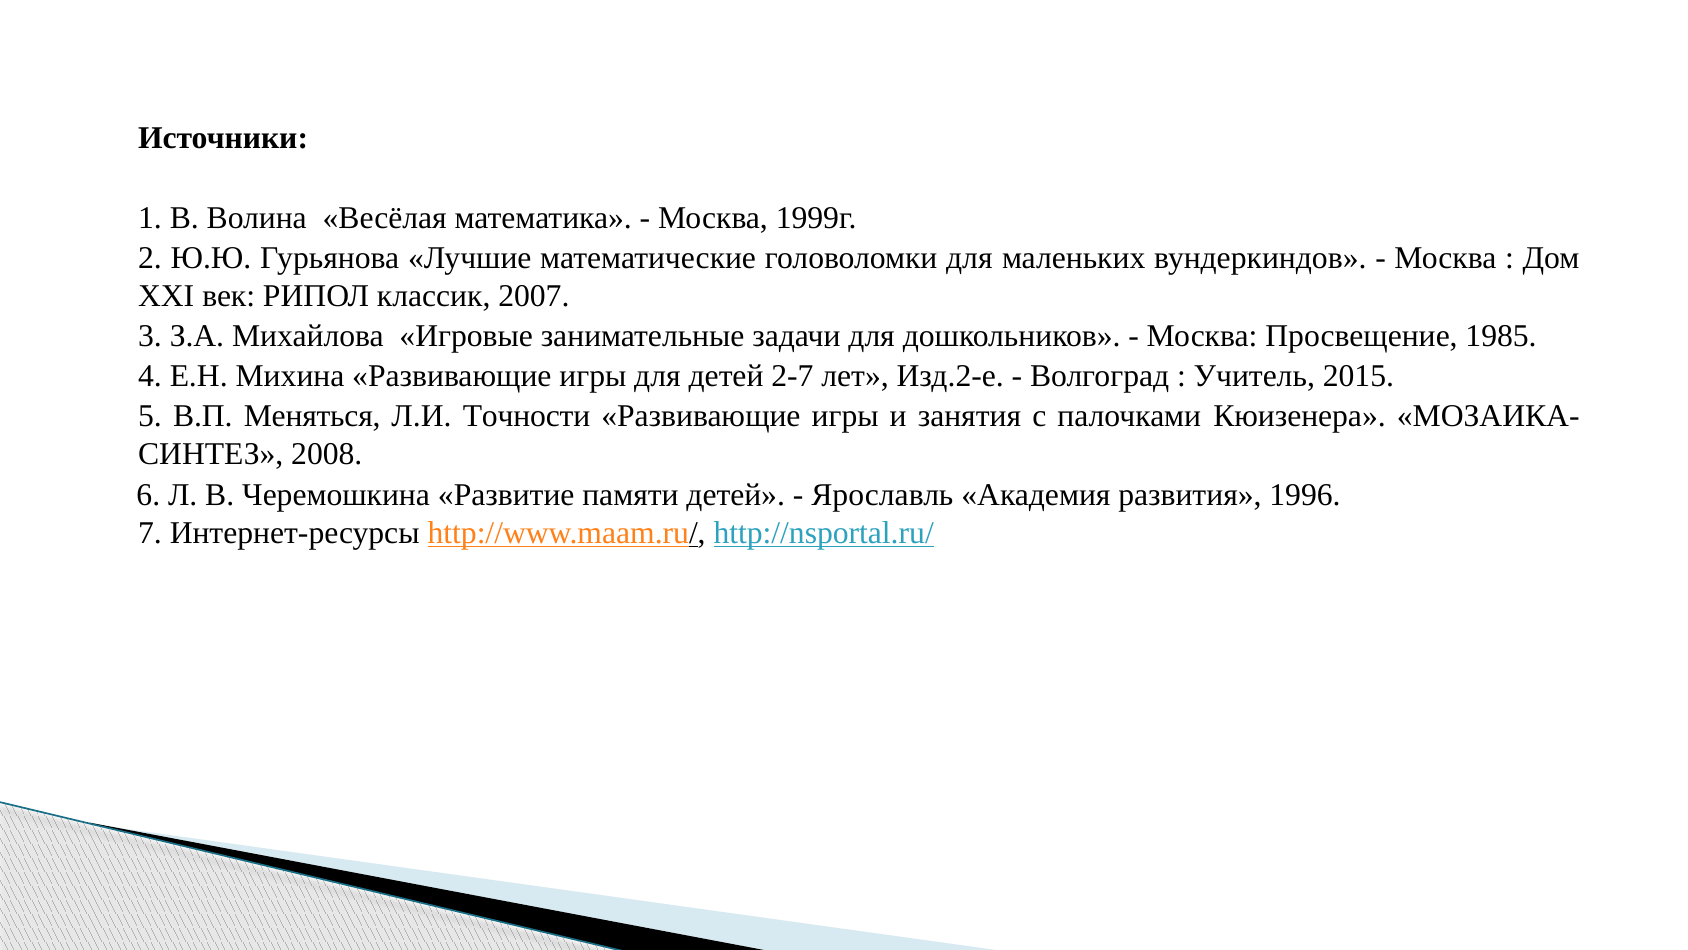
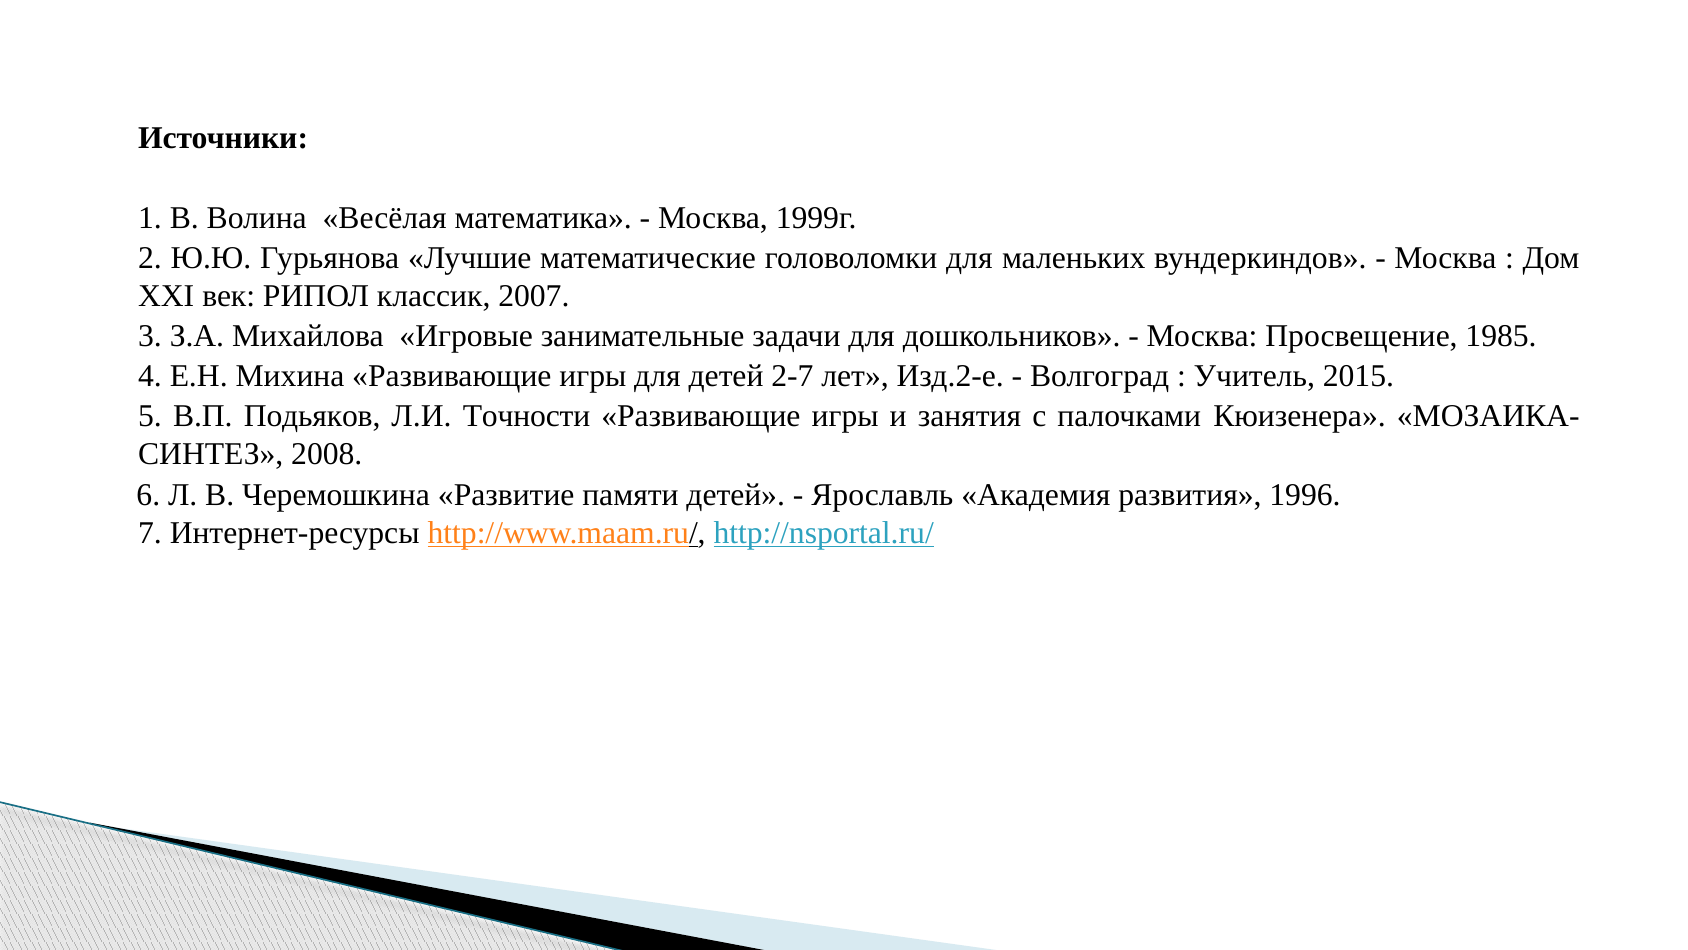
Меняться: Меняться -> Подьяков
